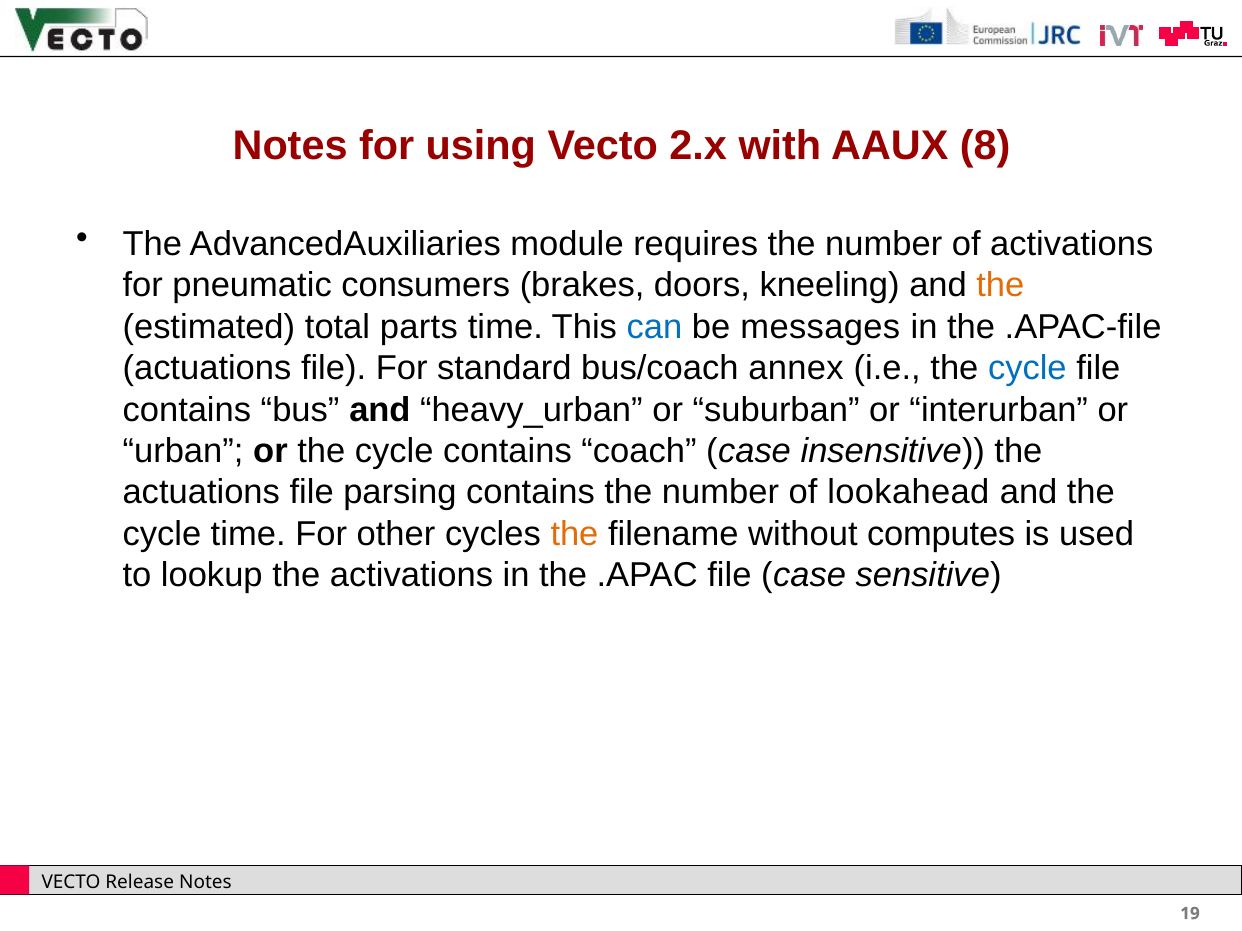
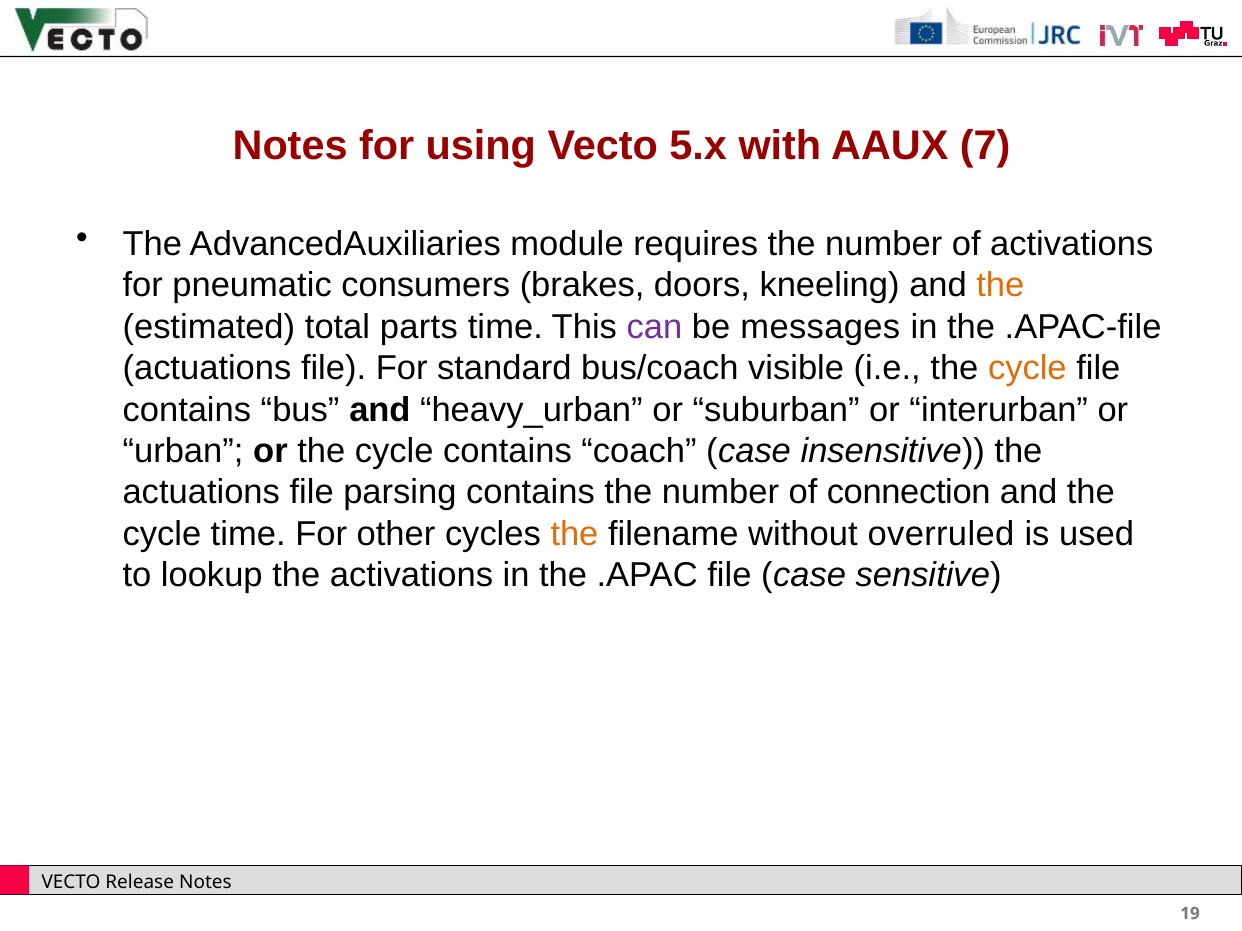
2.x: 2.x -> 5.x
8: 8 -> 7
can colour: blue -> purple
annex: annex -> visible
cycle at (1027, 369) colour: blue -> orange
lookahead: lookahead -> connection
computes: computes -> overruled
